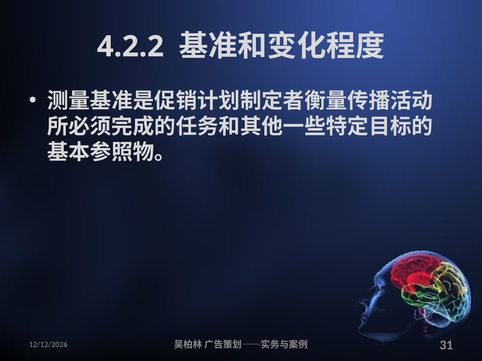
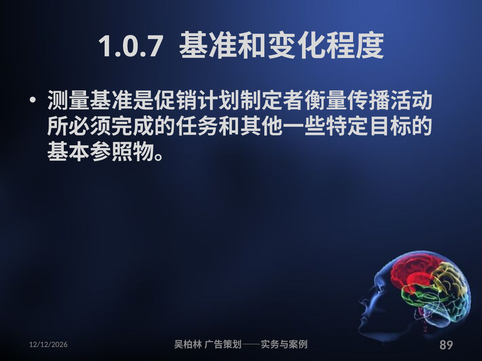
4.2.2: 4.2.2 -> 1.0.7
31: 31 -> 89
